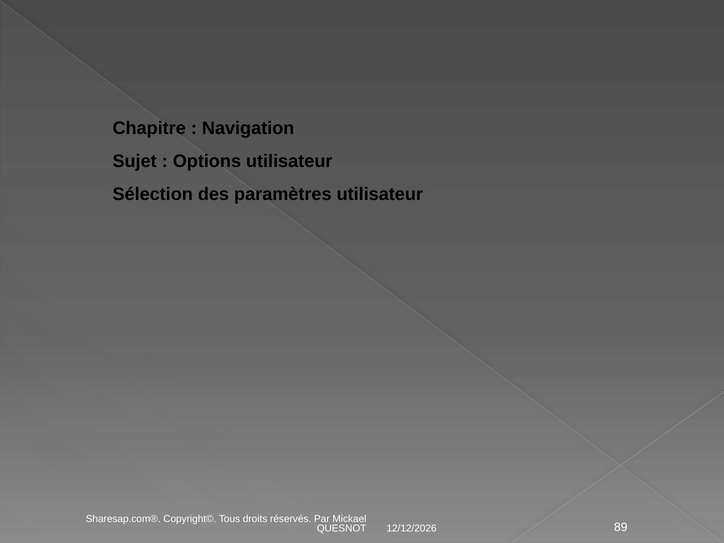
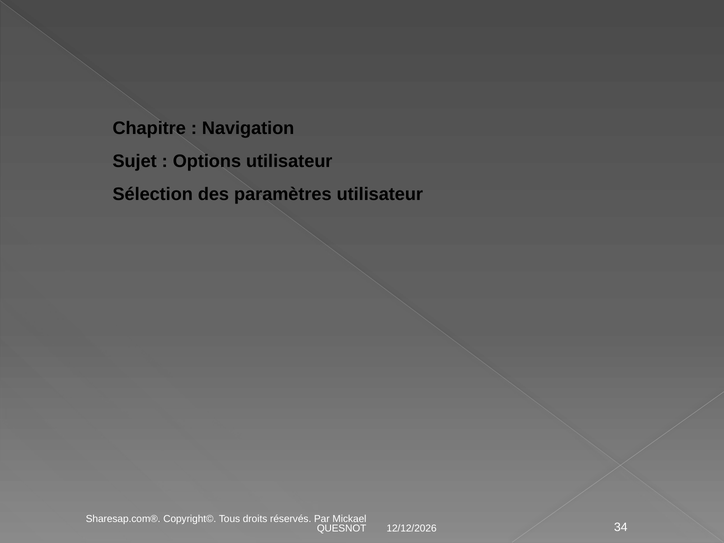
89: 89 -> 34
